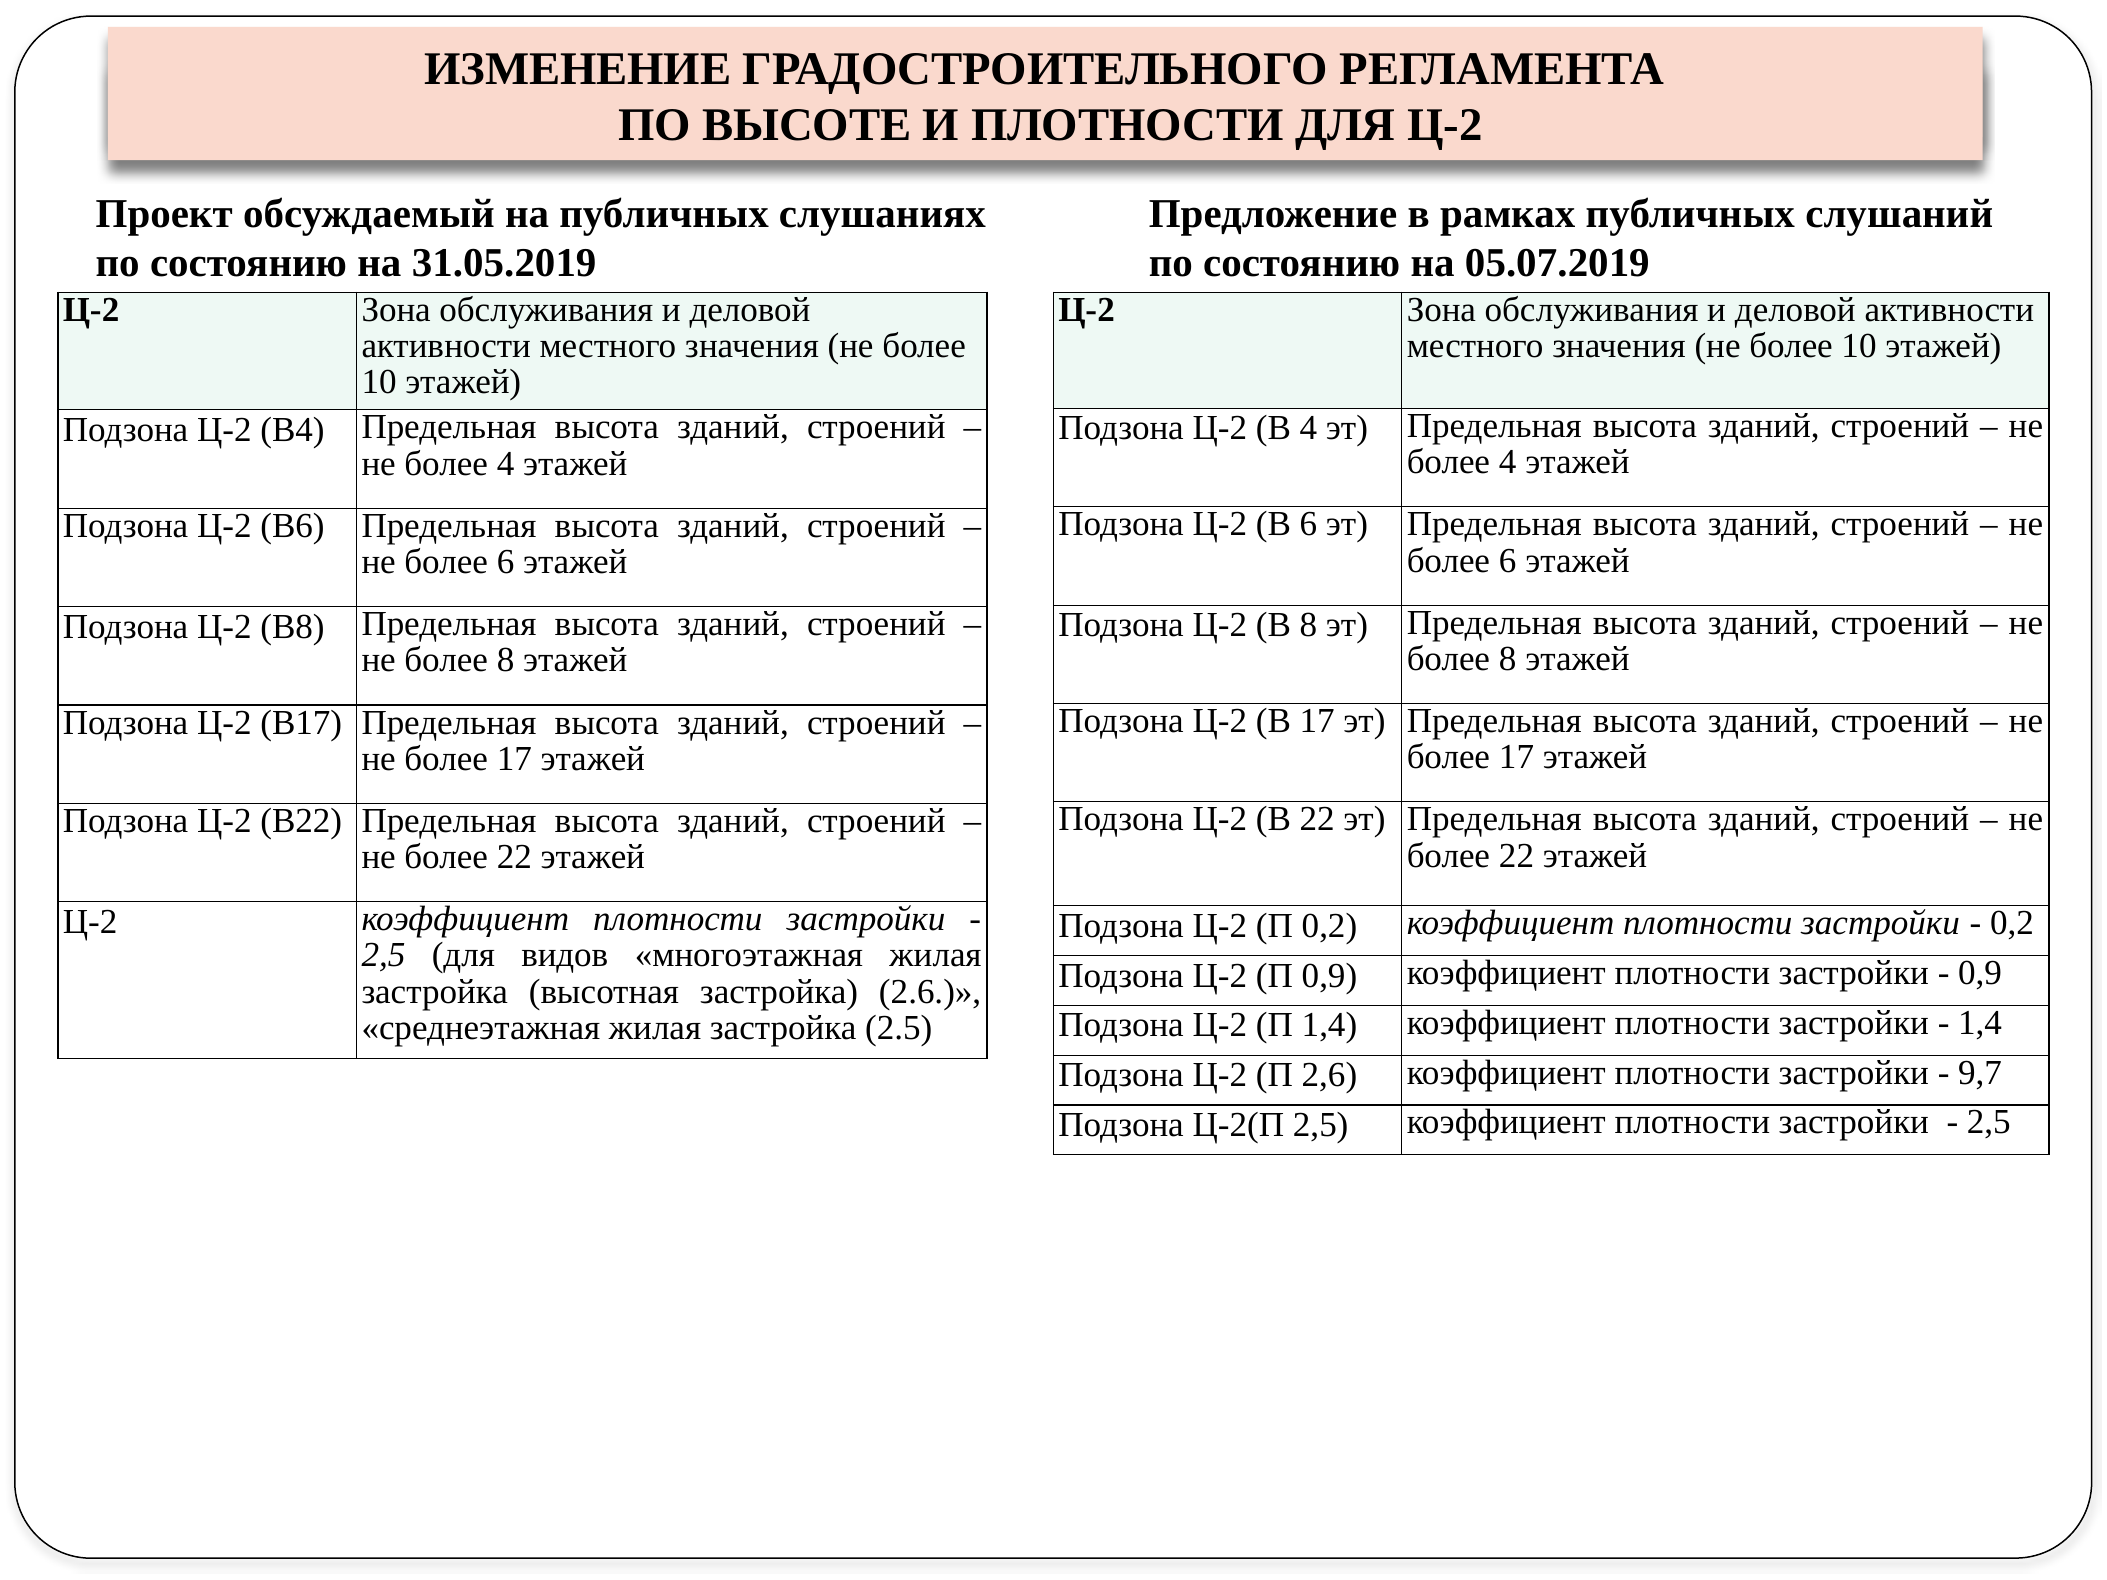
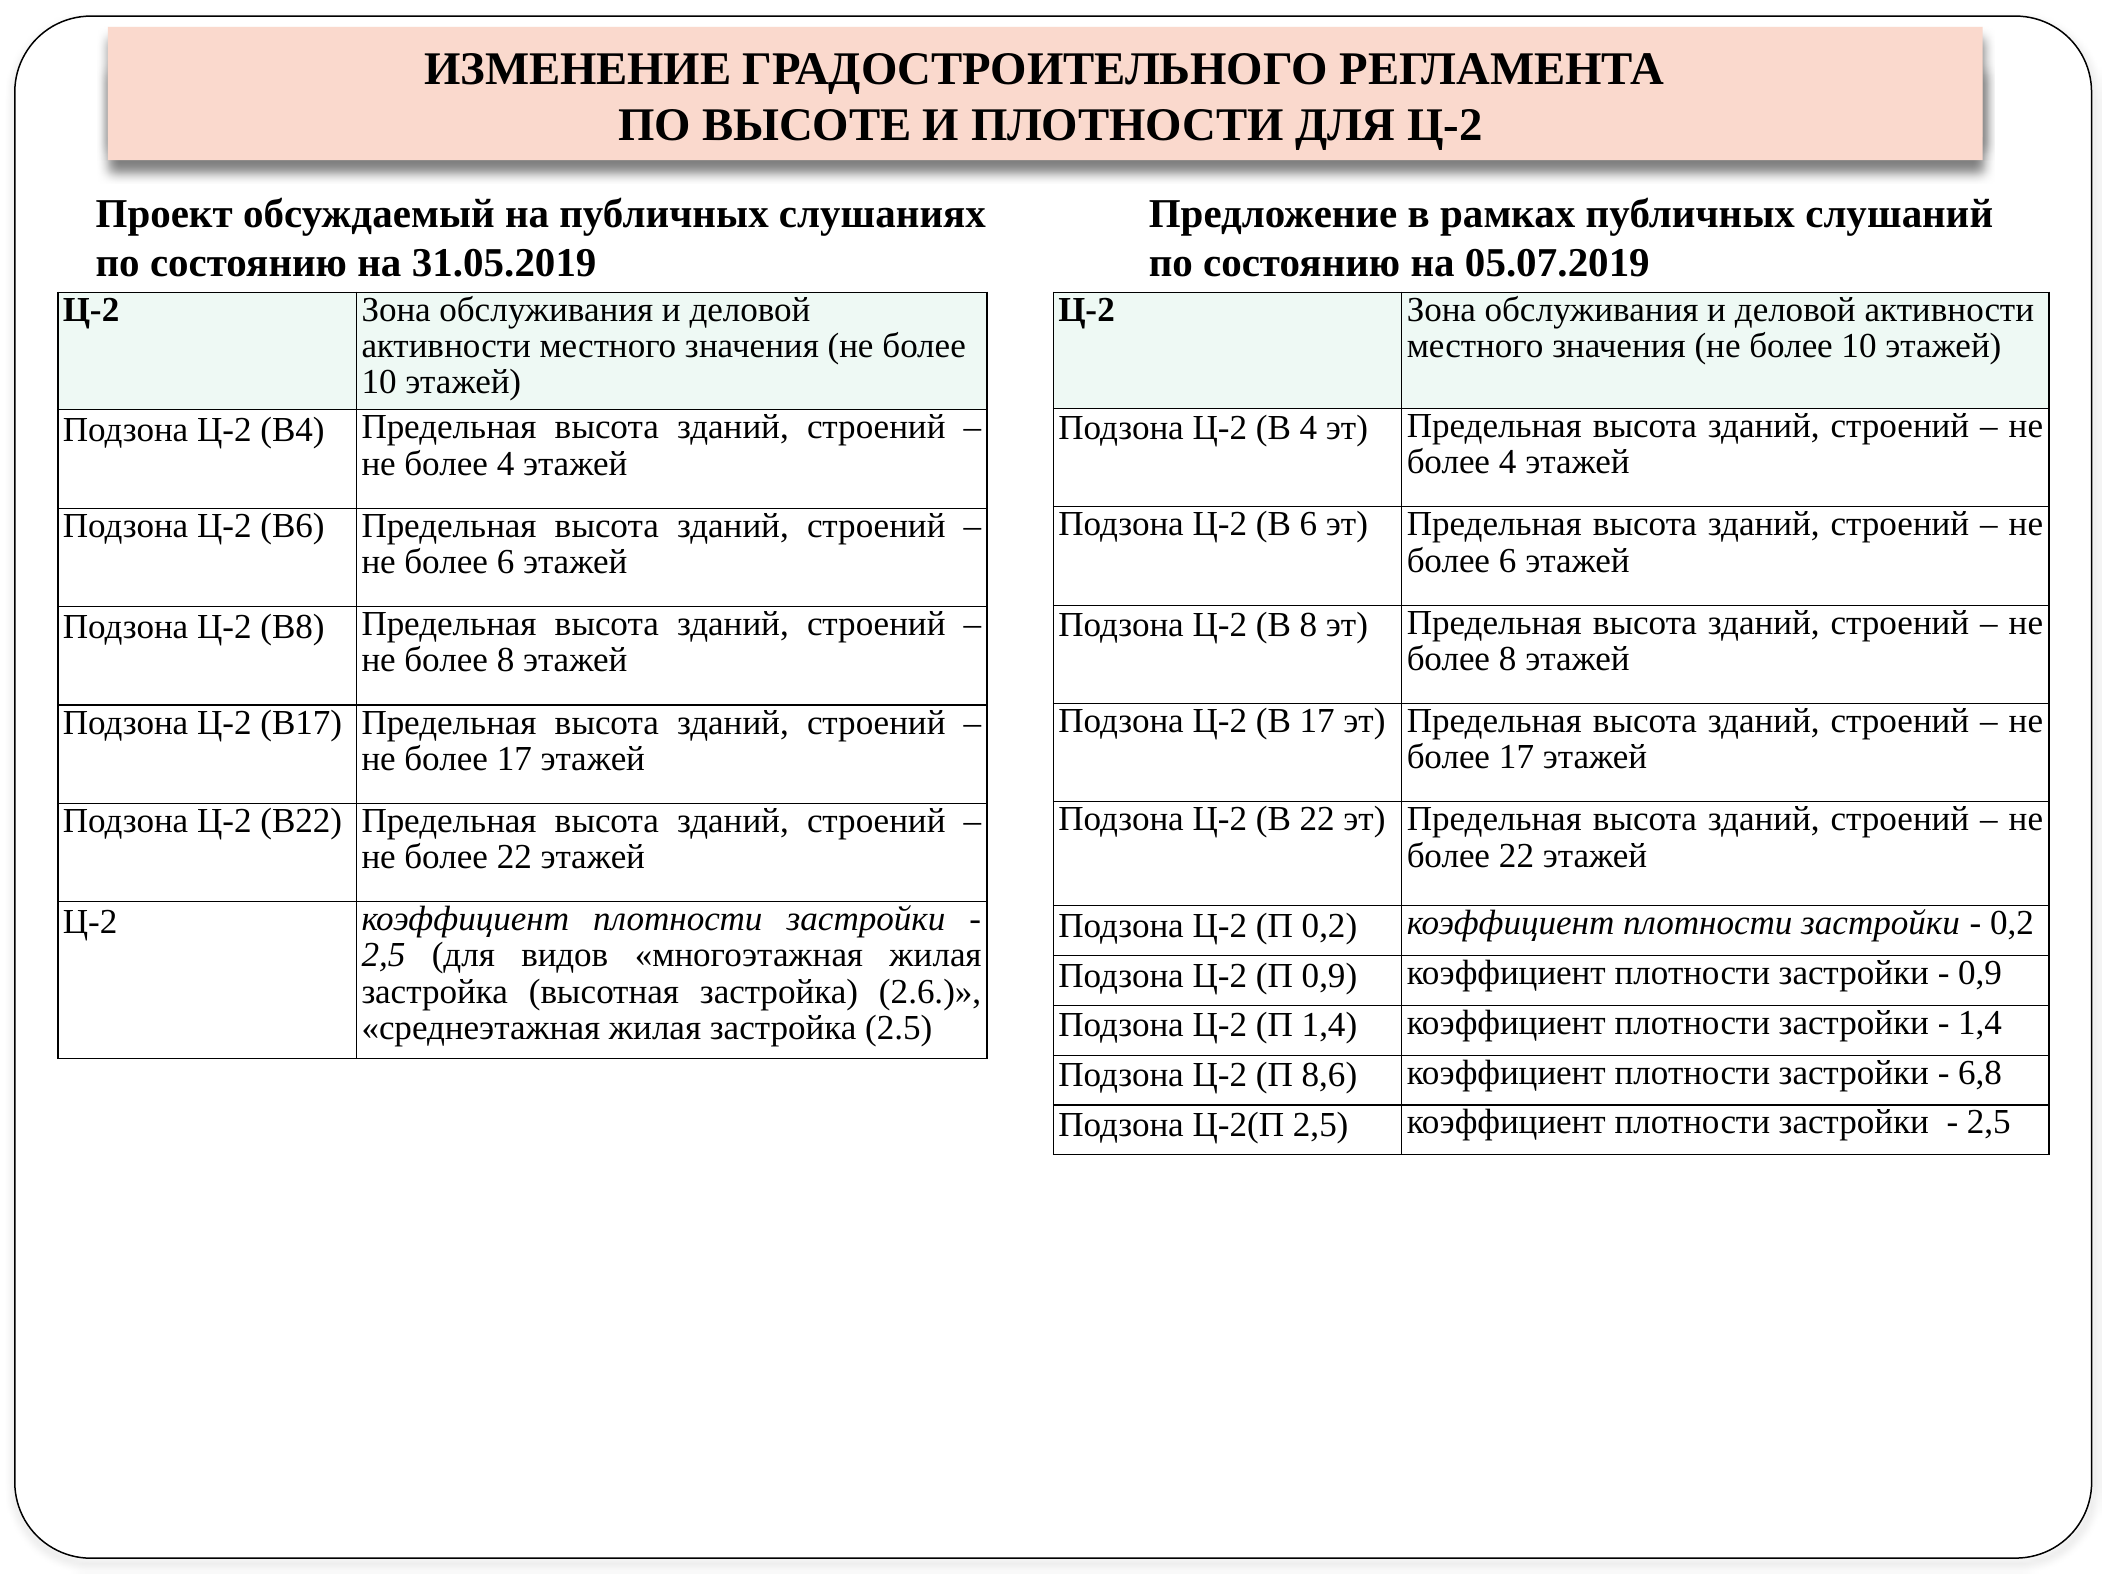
2,6: 2,6 -> 8,6
9,7: 9,7 -> 6,8
